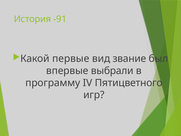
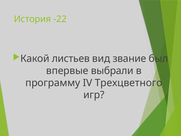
-91: -91 -> -22
первые: первые -> листьев
Пятицветного: Пятицветного -> Трехцветного
